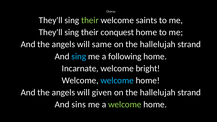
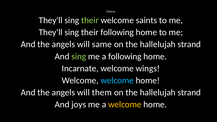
their conquest: conquest -> following
sing at (79, 56) colour: light blue -> light green
bright: bright -> wings
given: given -> them
sins: sins -> joys
welcome at (125, 104) colour: light green -> yellow
